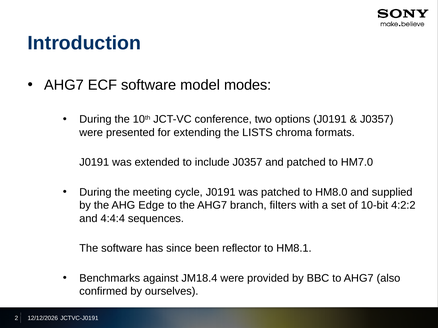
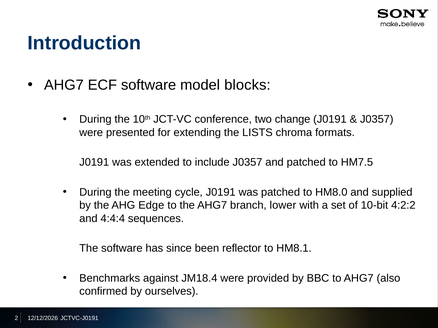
modes: modes -> blocks
options: options -> change
HM7.0: HM7.0 -> HM7.5
filters: filters -> lower
